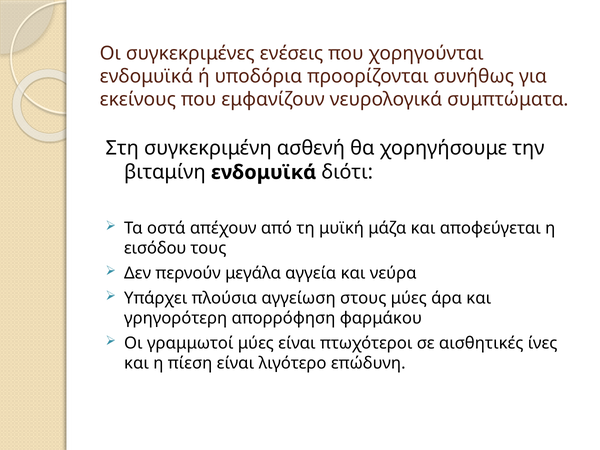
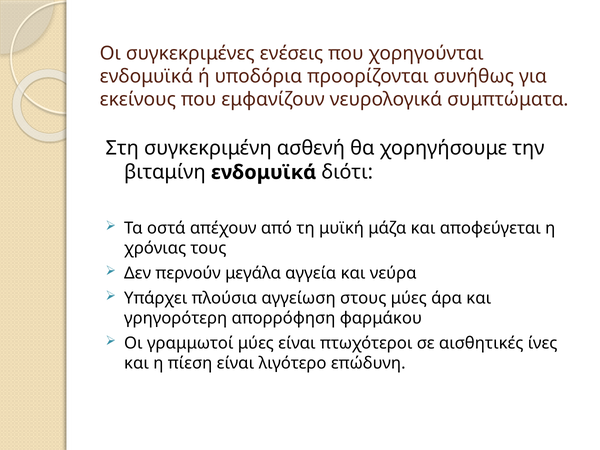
εισόδου: εισόδου -> χρόνιας
